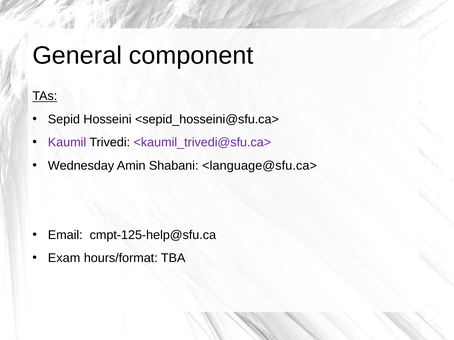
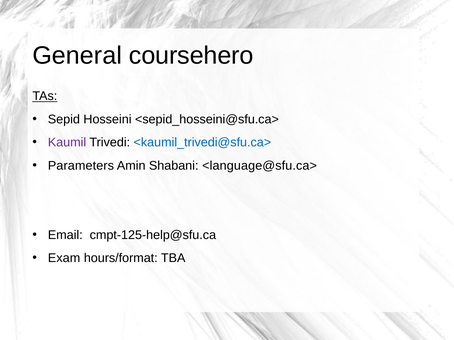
component: component -> coursehero
<kaumil_trivedi@sfu.ca> colour: purple -> blue
Wednesday: Wednesday -> Parameters
